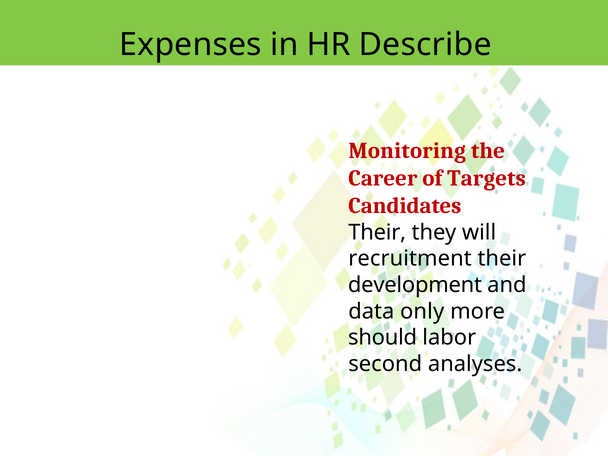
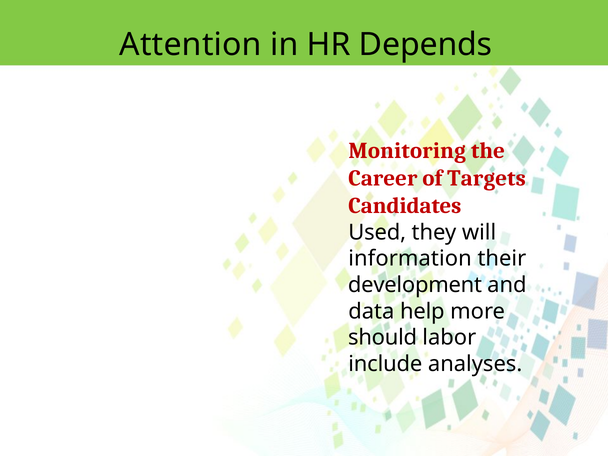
Expenses: Expenses -> Attention
Describe: Describe -> Depends
Their at (377, 232): Their -> Used
recruitment: recruitment -> information
only: only -> help
second: second -> include
